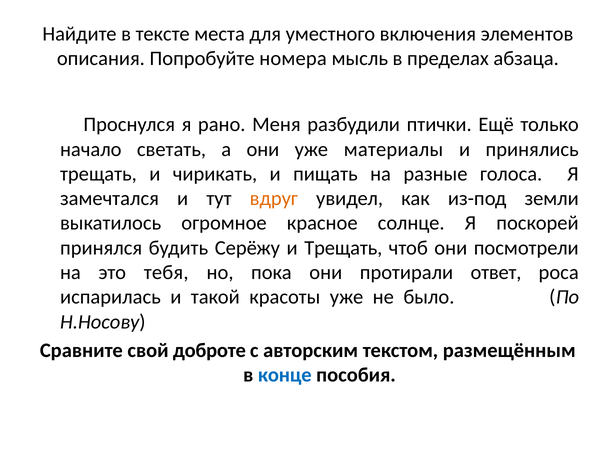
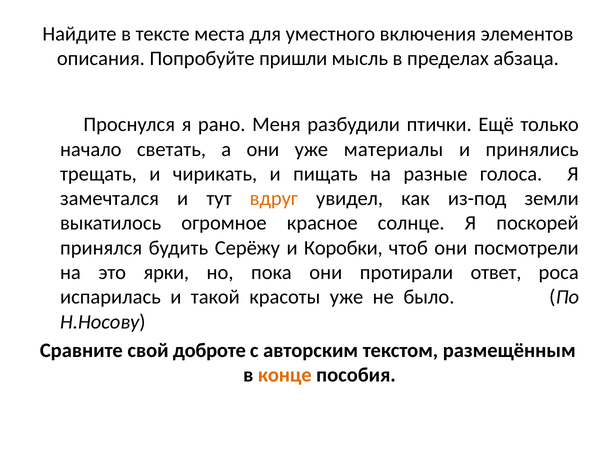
номера: номера -> пришли
и Трещать: Трещать -> Коробки
тебя: тебя -> ярки
конце colour: blue -> orange
